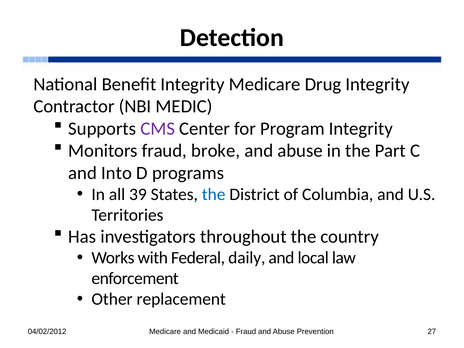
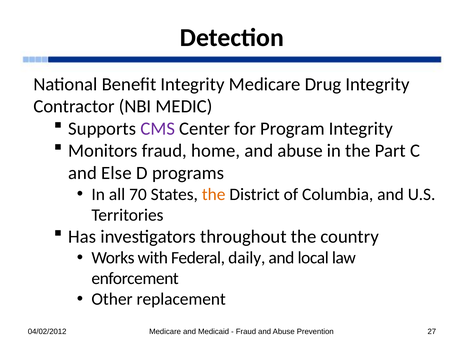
broke: broke -> home
Into: Into -> Else
39: 39 -> 70
the at (214, 194) colour: blue -> orange
